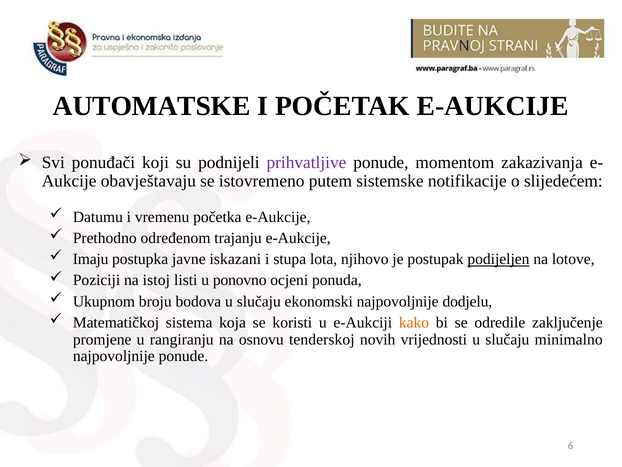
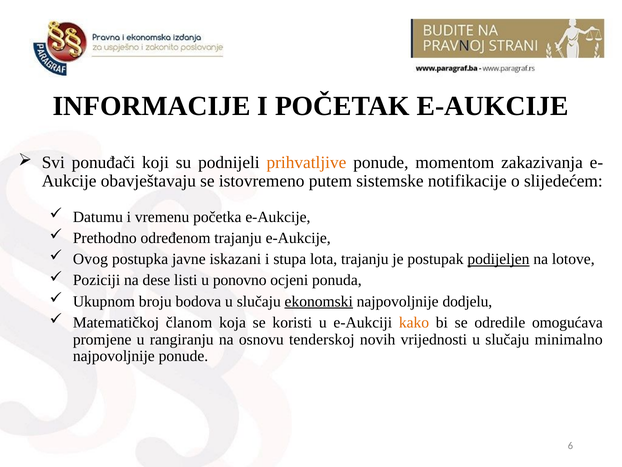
AUTOMATSKE: AUTOMATSKE -> INFORMACIJE
prihvatljive colour: purple -> orange
Imaju: Imaju -> Ovog
lota njihovo: njihovo -> trajanju
istoj: istoj -> dese
ekonomski underline: none -> present
sistema: sistema -> članom
zaključenje: zaključenje -> omogućava
